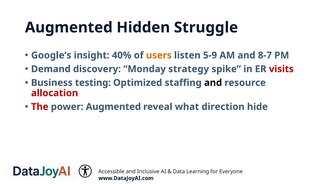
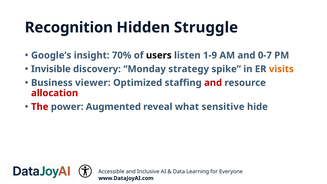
Augmented at (69, 27): Augmented -> Recognition
40%: 40% -> 70%
users colour: orange -> black
5-9: 5-9 -> 1-9
8-7: 8-7 -> 0-7
Demand: Demand -> Invisible
visits colour: red -> orange
testing: testing -> viewer
and at (213, 83) colour: black -> red
direction: direction -> sensitive
